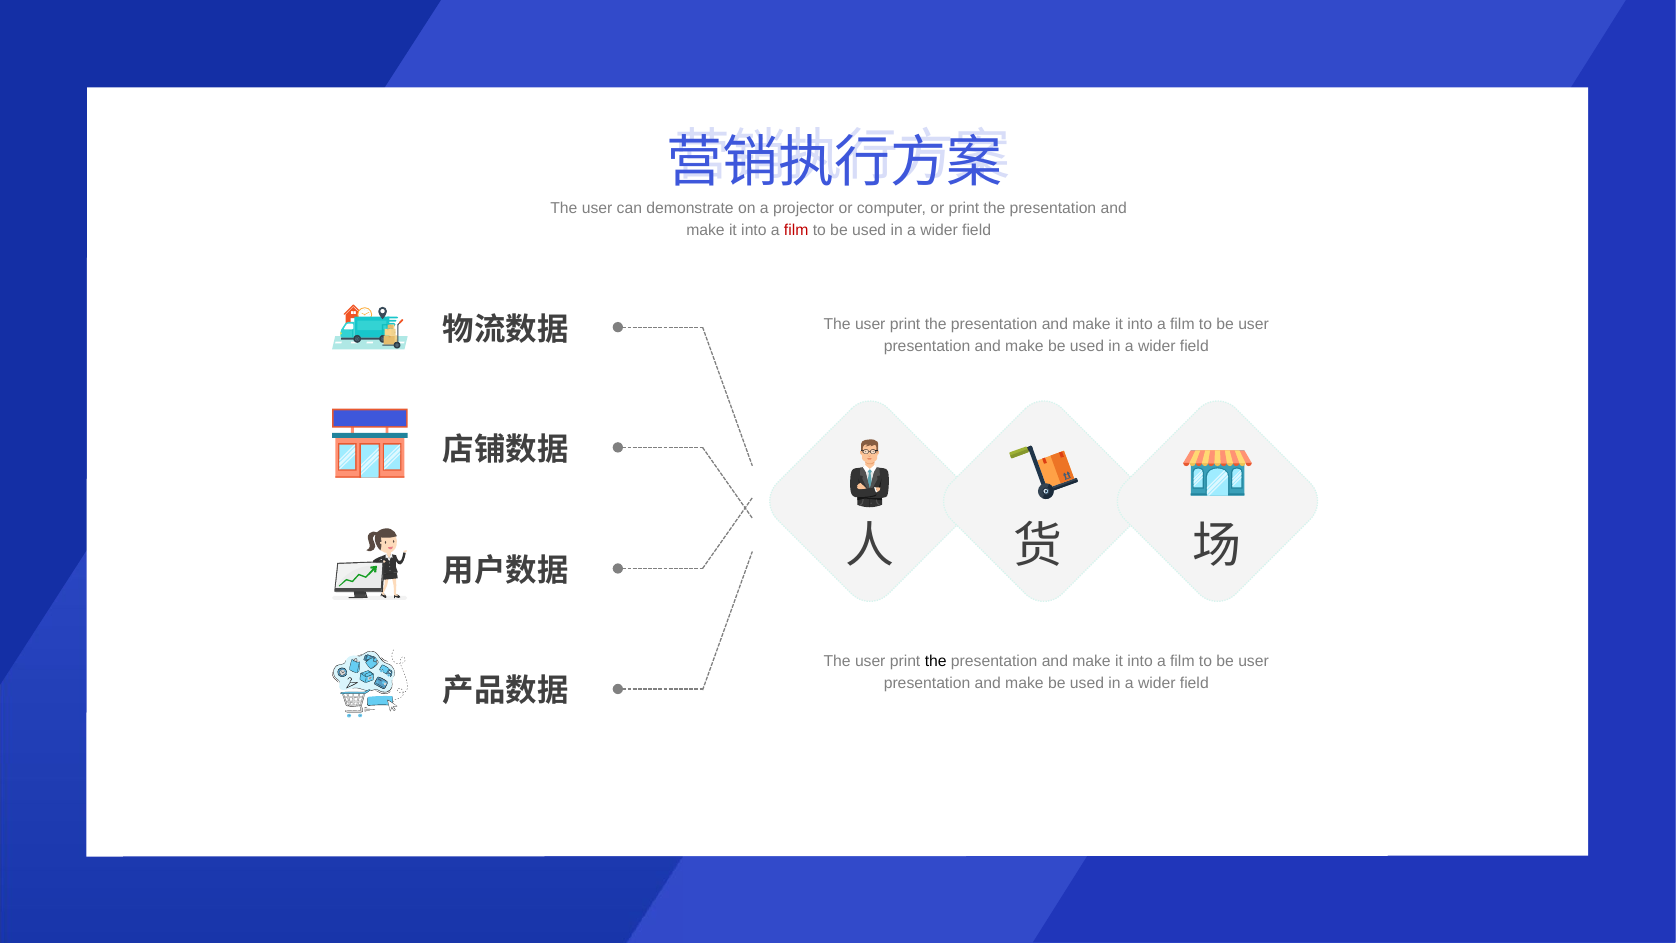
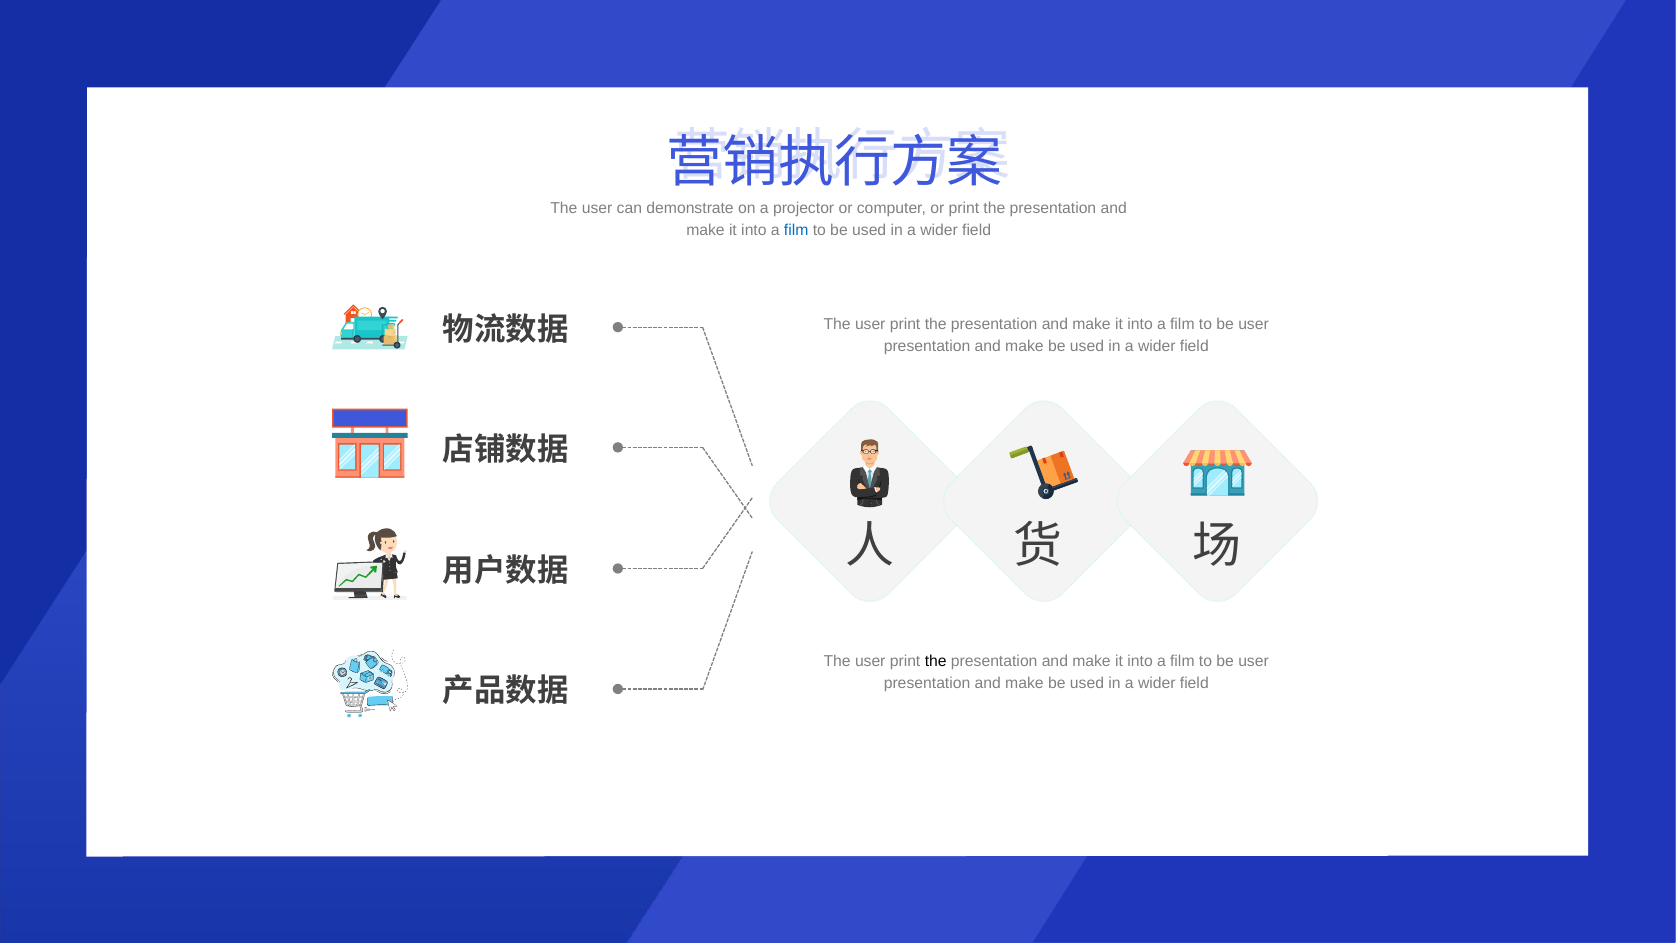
film at (796, 230) colour: red -> blue
